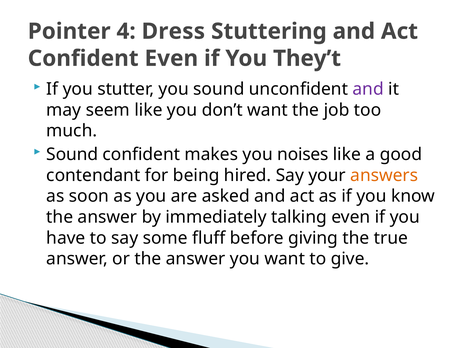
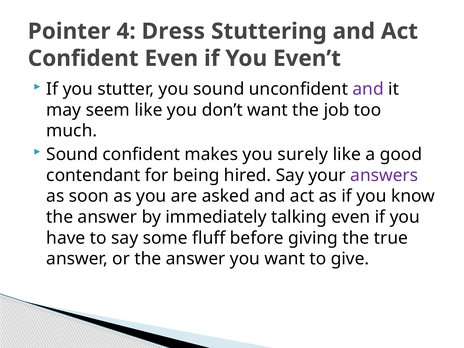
They’t: They’t -> Even’t
noises: noises -> surely
answers colour: orange -> purple
